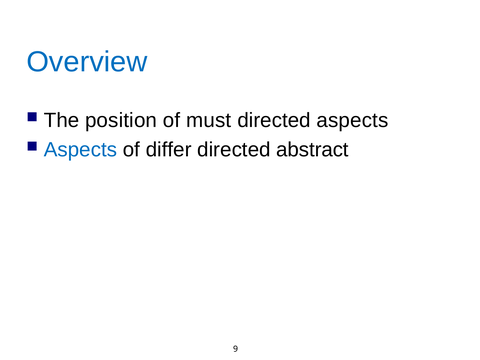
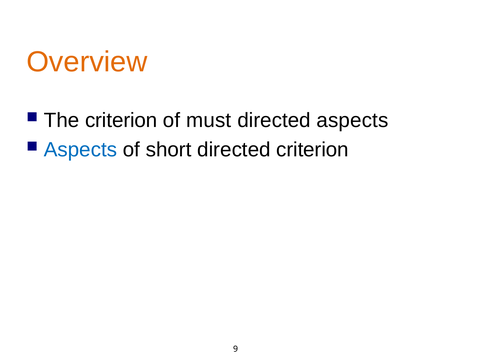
Overview colour: blue -> orange
The position: position -> criterion
differ: differ -> short
directed abstract: abstract -> criterion
